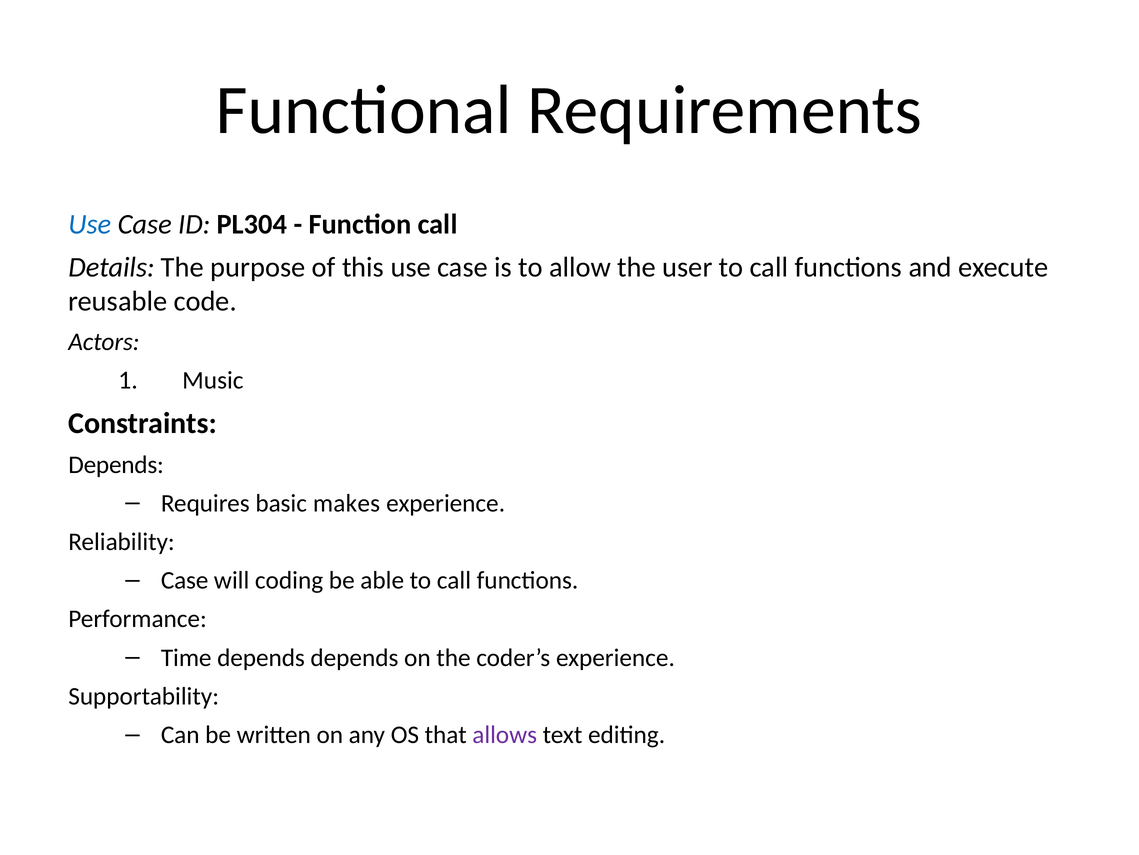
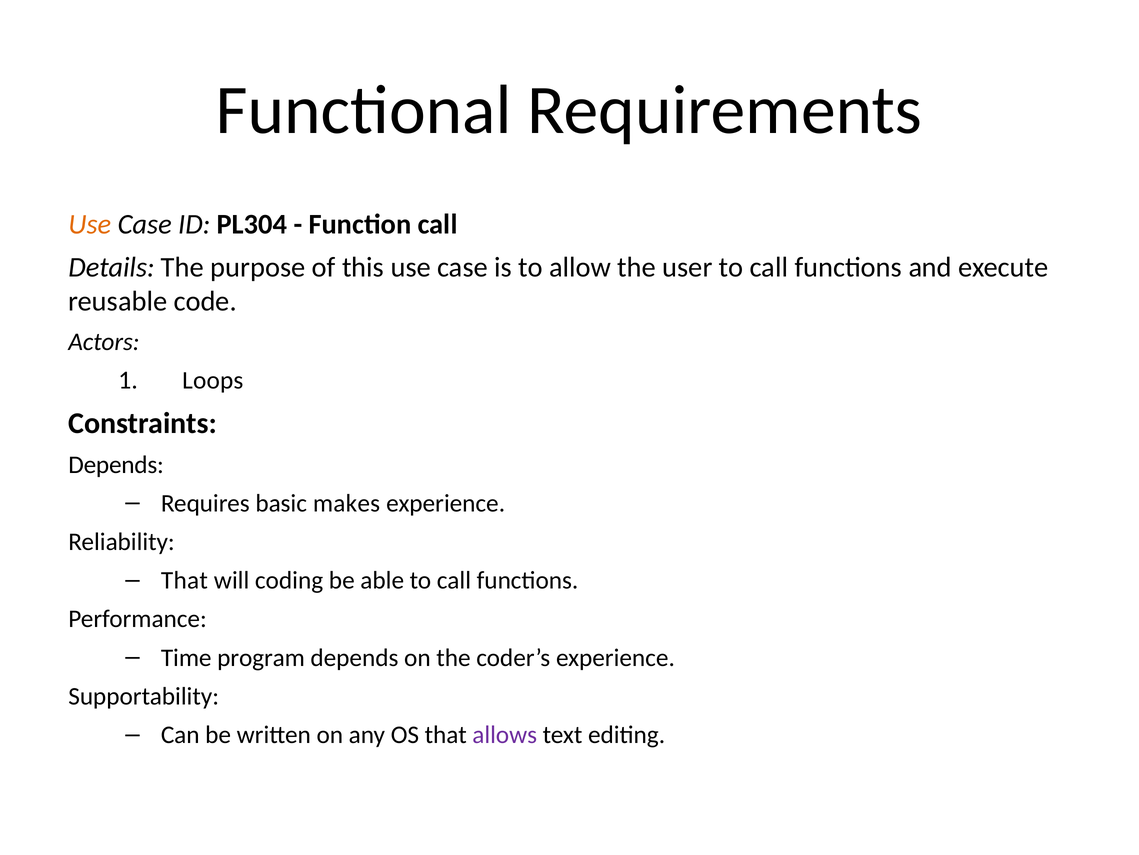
Use at (90, 224) colour: blue -> orange
Music: Music -> Loops
Case at (185, 580): Case -> That
Time depends: depends -> program
